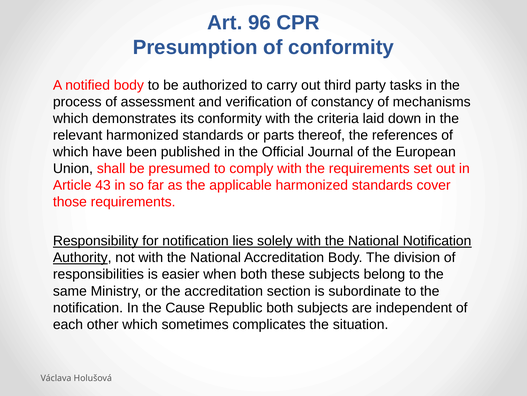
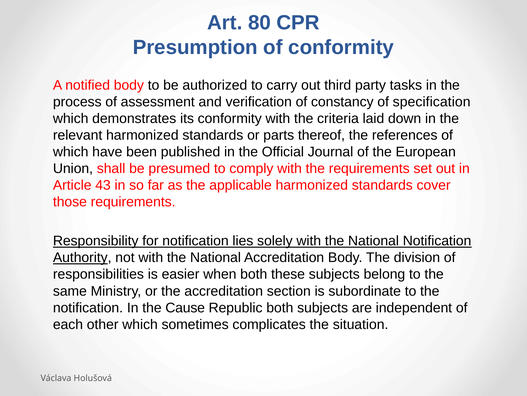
96: 96 -> 80
mechanisms: mechanisms -> specification
